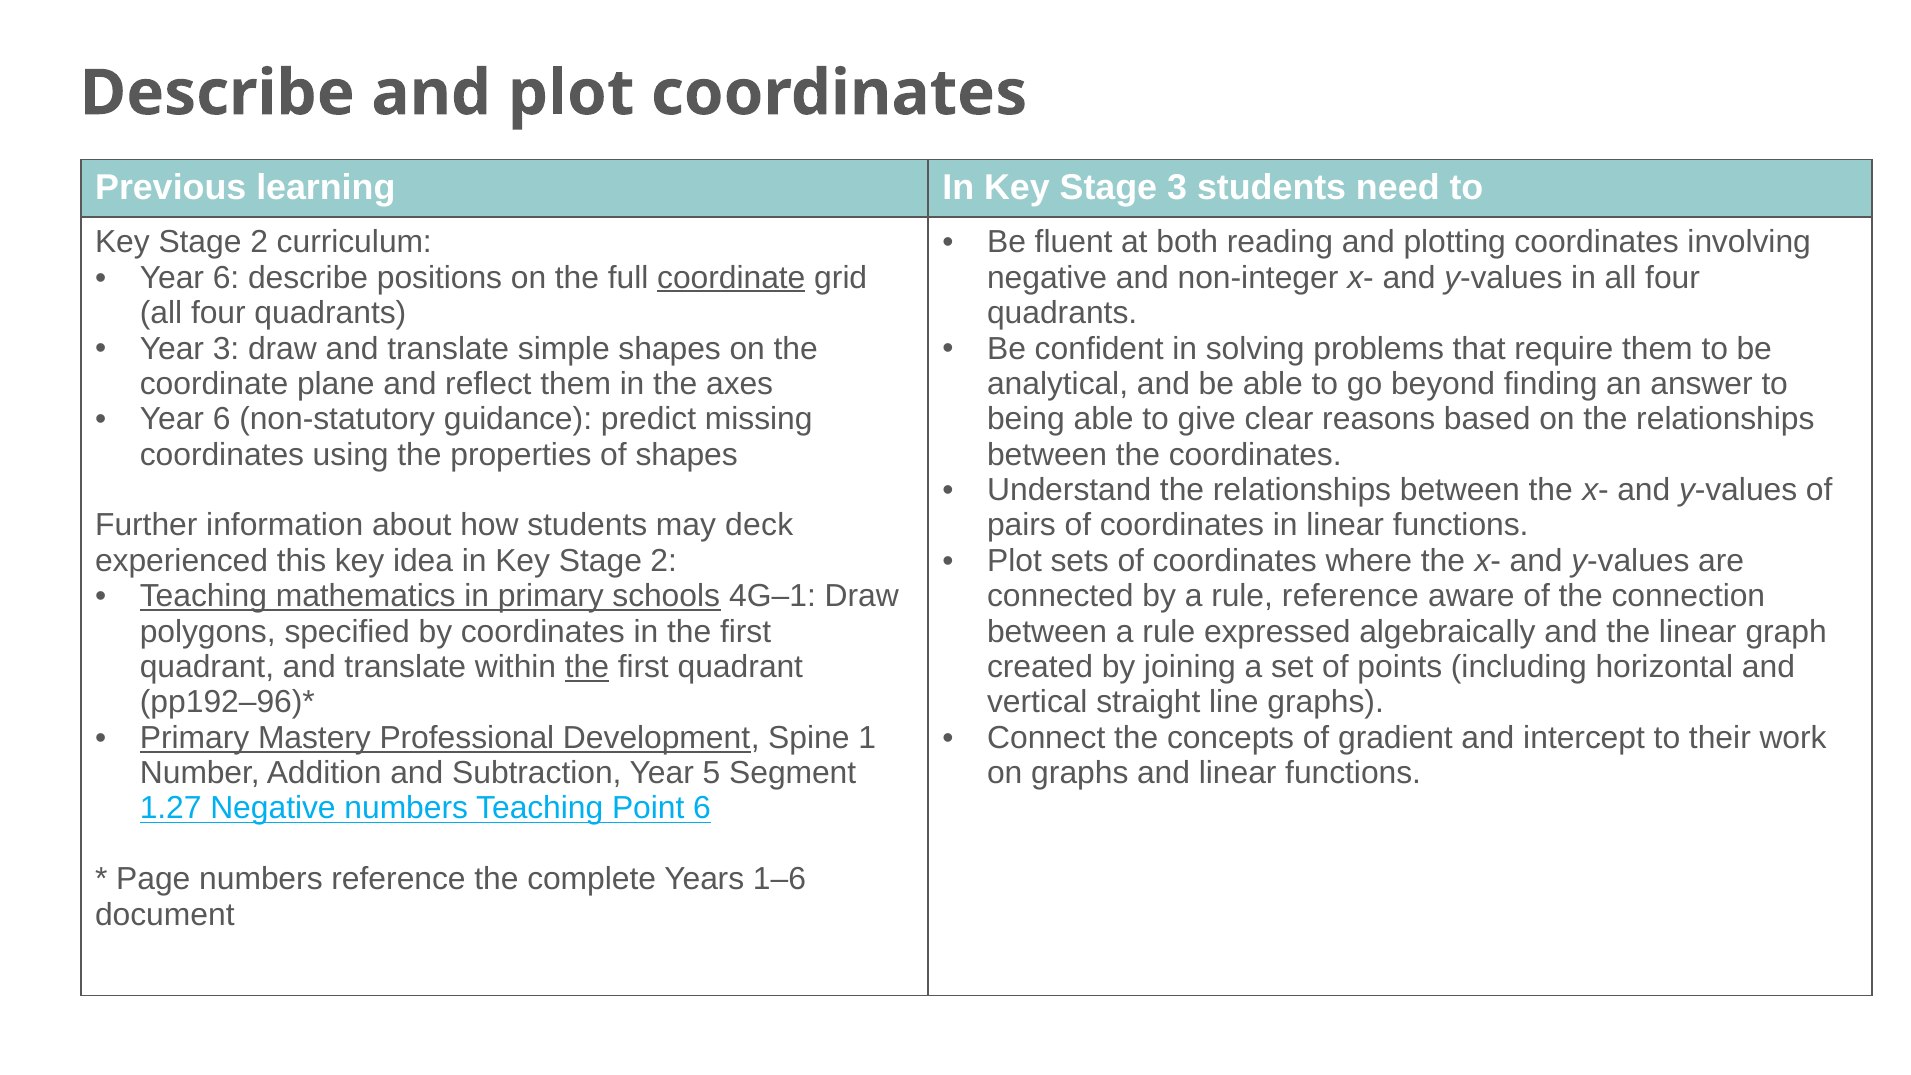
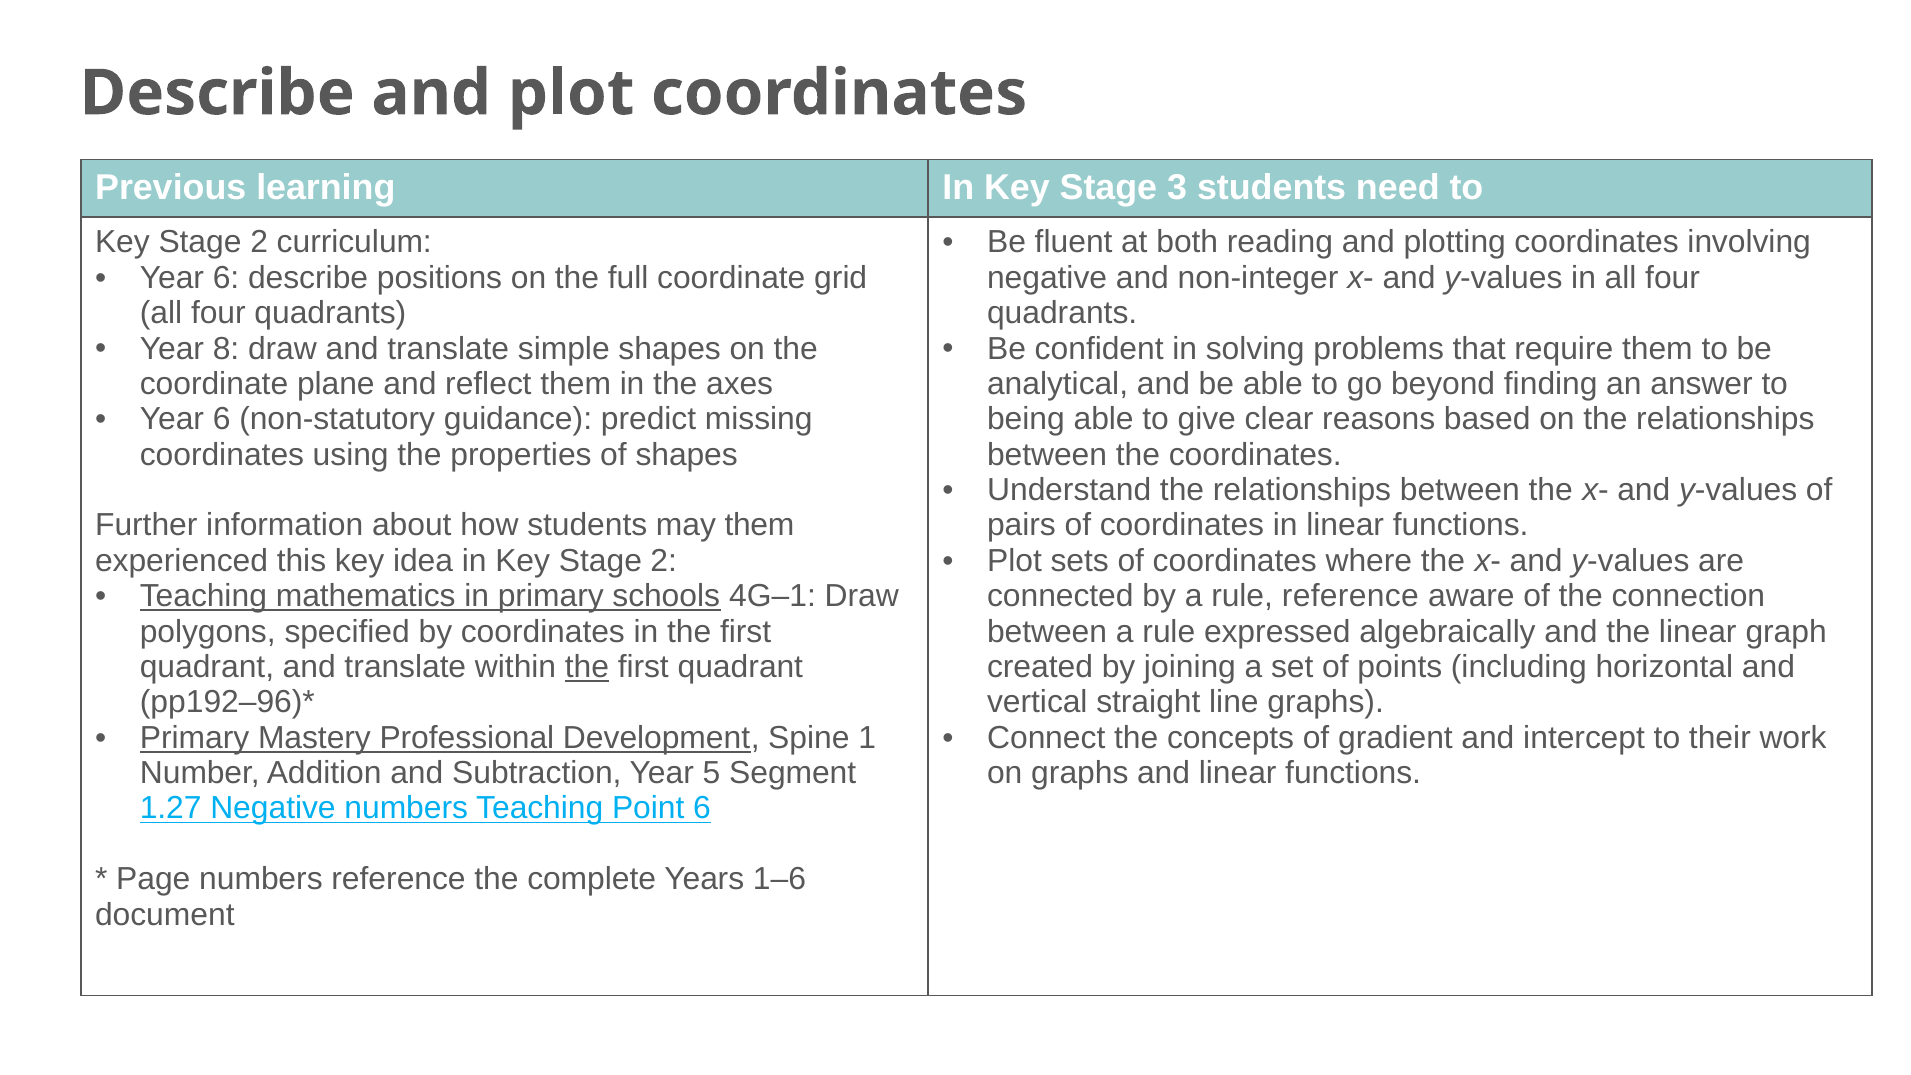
coordinate at (731, 278) underline: present -> none
Year 3: 3 -> 8
may deck: deck -> them
